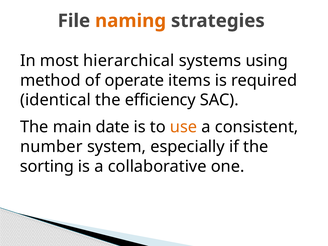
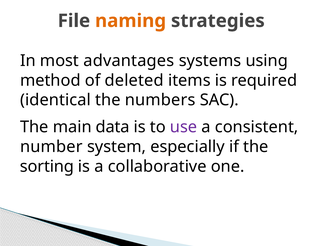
hierarchical: hierarchical -> advantages
operate: operate -> deleted
efficiency: efficiency -> numbers
date: date -> data
use colour: orange -> purple
